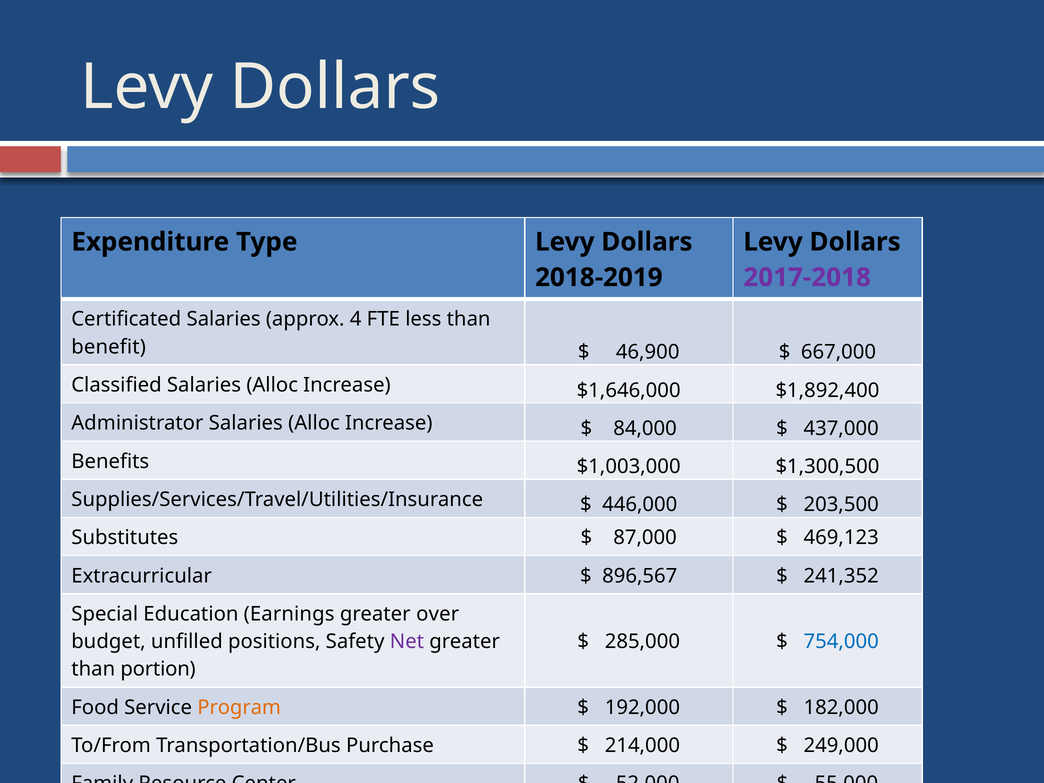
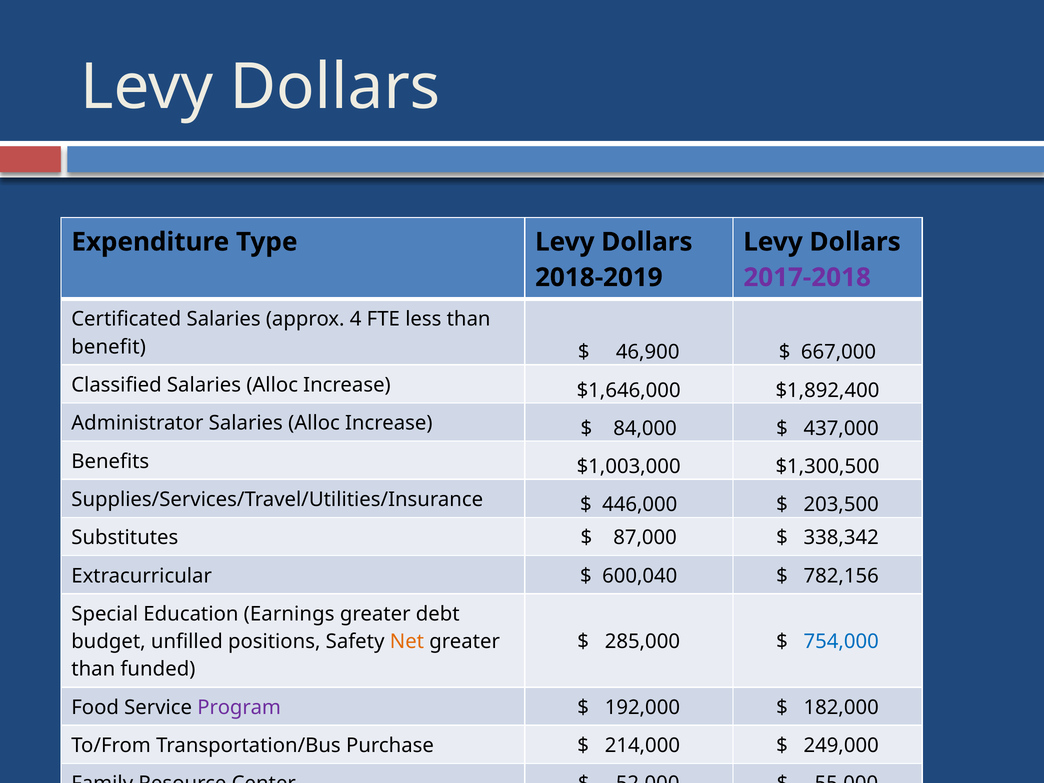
469,123: 469,123 -> 338,342
896,567: 896,567 -> 600,040
241,352: 241,352 -> 782,156
over: over -> debt
Net colour: purple -> orange
portion: portion -> funded
Program colour: orange -> purple
